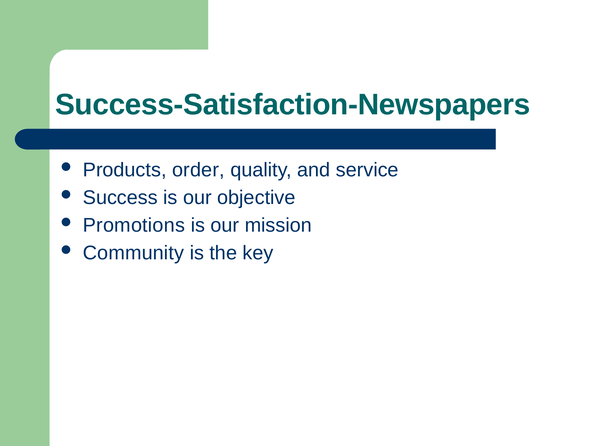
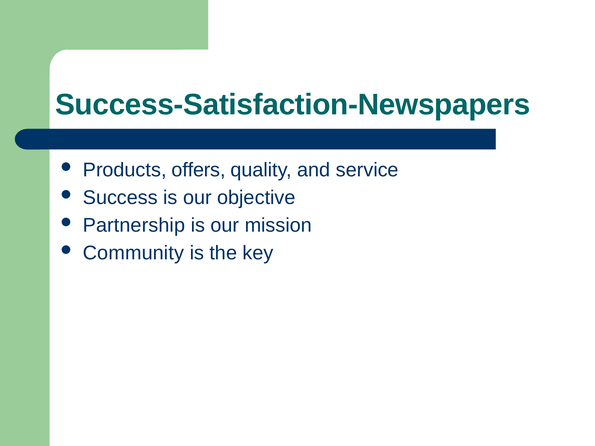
order: order -> offers
Promotions: Promotions -> Partnership
